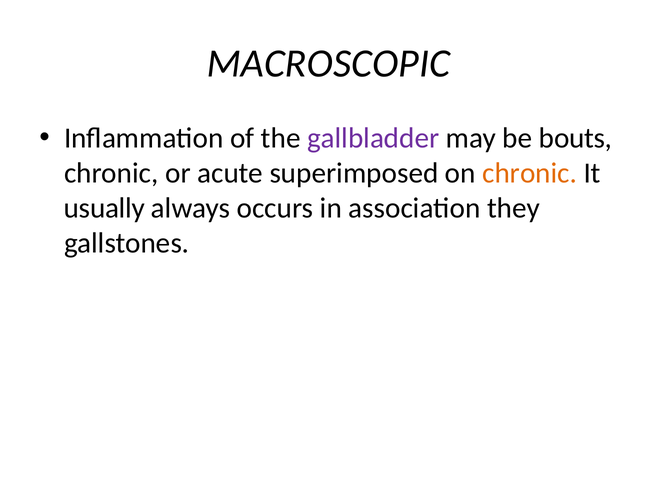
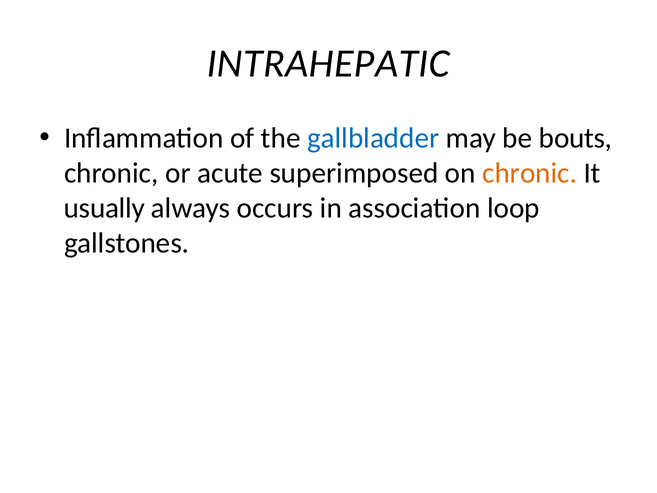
MACROSCOPIC: MACROSCOPIC -> INTRAHEPATIC
gallbladder colour: purple -> blue
they: they -> loop
